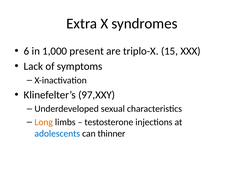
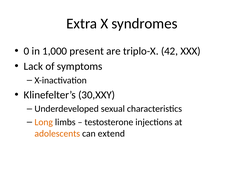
6: 6 -> 0
15: 15 -> 42
97,XXY: 97,XXY -> 30,XXY
adolescents colour: blue -> orange
thinner: thinner -> extend
